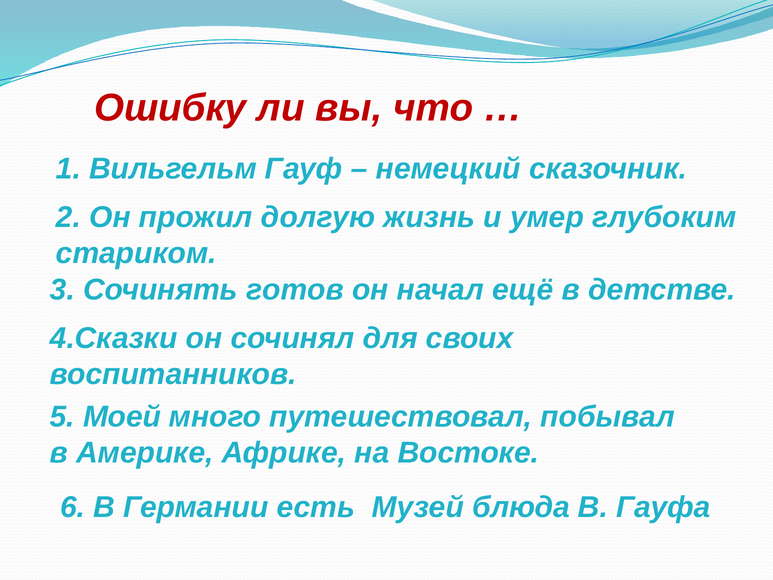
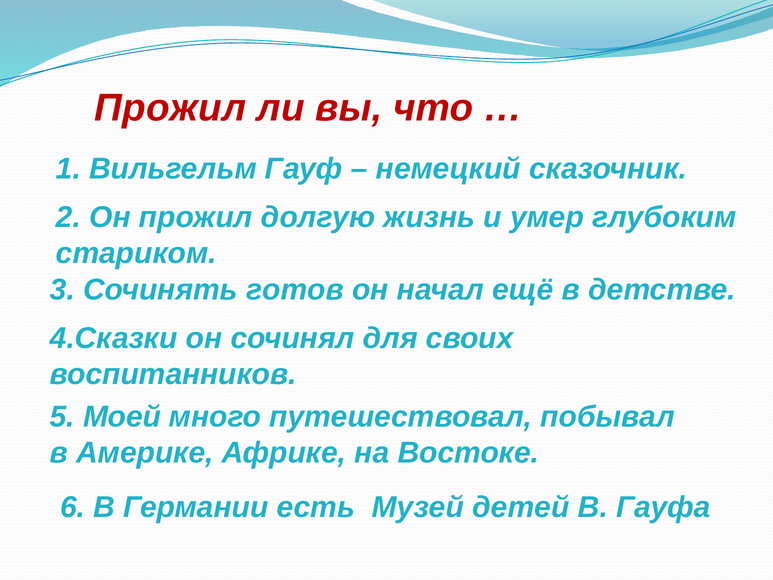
Ошибку at (170, 108): Ошибку -> Прожил
блюда: блюда -> детей
